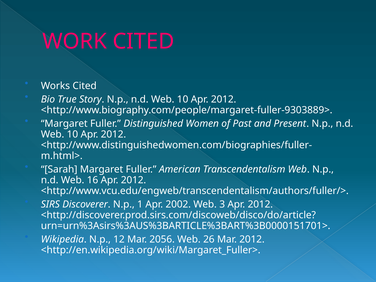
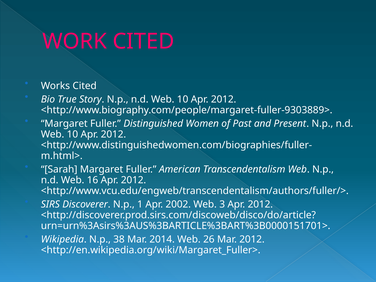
12: 12 -> 38
2056: 2056 -> 2014
